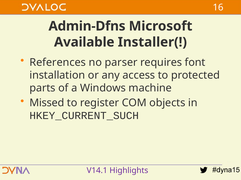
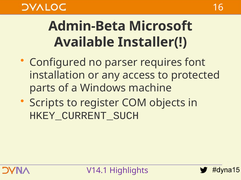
Admin-Dfns: Admin-Dfns -> Admin-Beta
References: References -> Configured
Missed: Missed -> Scripts
